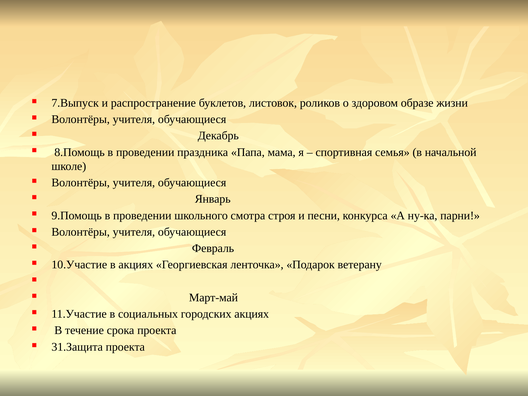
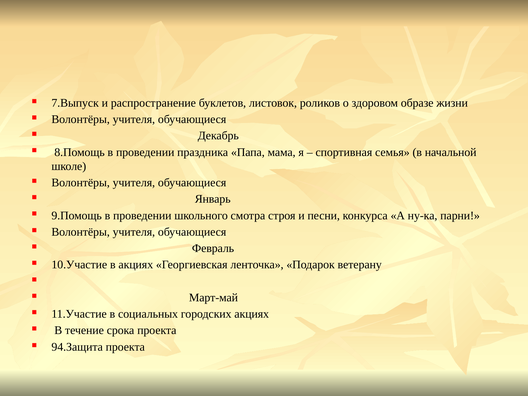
31.Защита: 31.Защита -> 94.Защита
